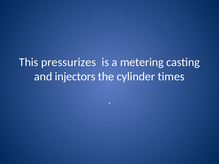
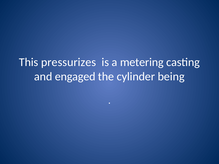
injectors: injectors -> engaged
times: times -> being
